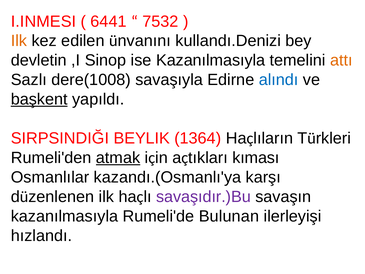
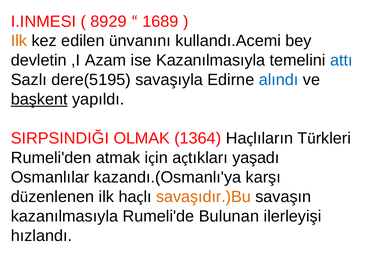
6441: 6441 -> 8929
7532: 7532 -> 1689
kullandı.Denizi: kullandı.Denizi -> kullandı.Acemi
Sinop: Sinop -> Azam
attı colour: orange -> blue
dere(1008: dere(1008 -> dere(5195
BEYLIK: BEYLIK -> OLMAK
atmak underline: present -> none
kıması: kıması -> yaşadı
savaşıdır.)Bu colour: purple -> orange
